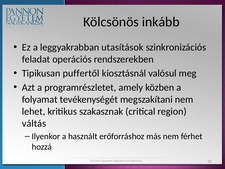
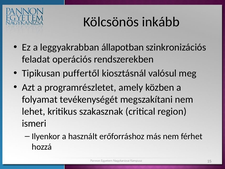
utasítások: utasítások -> állapotban
váltás: váltás -> ismeri
